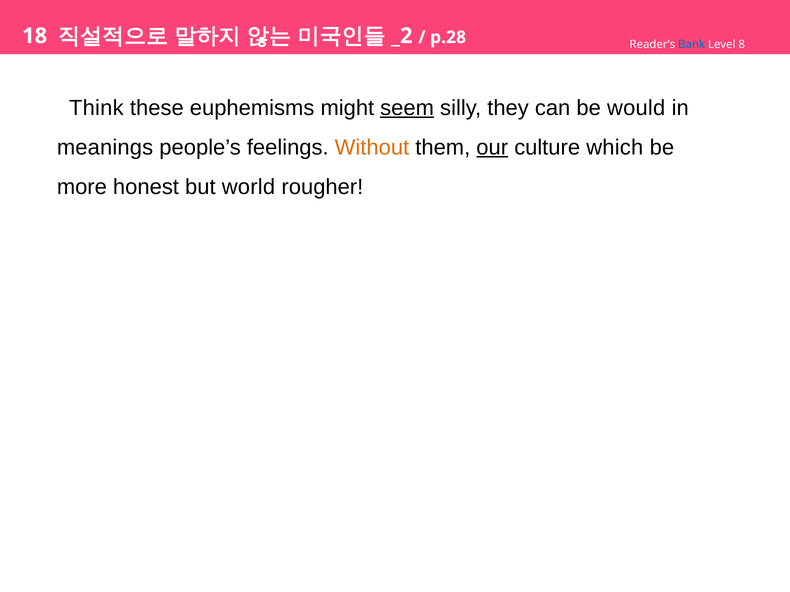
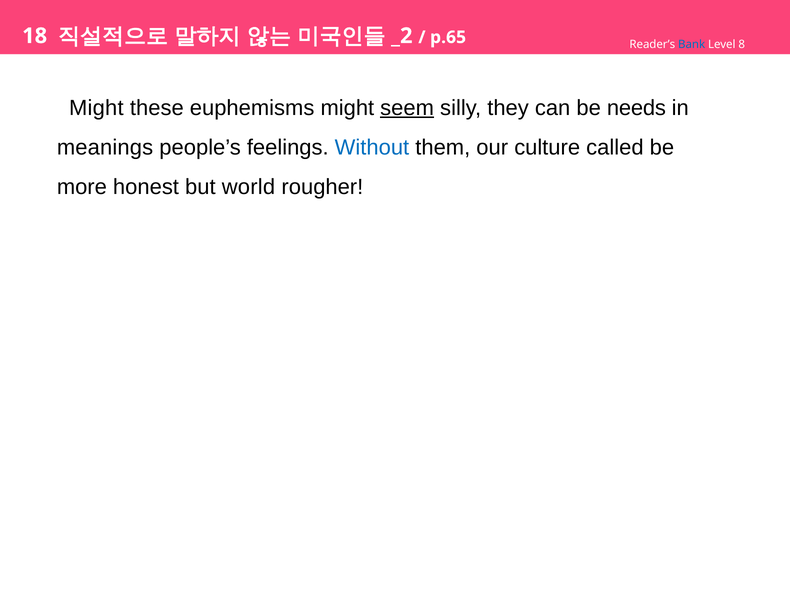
p.28: p.28 -> p.65
Think at (96, 108): Think -> Might
would: would -> needs
Without colour: orange -> blue
our underline: present -> none
which: which -> called
